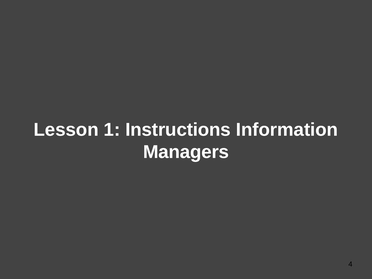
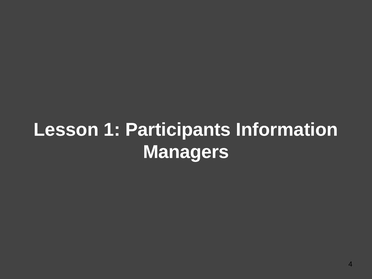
Instructions: Instructions -> Participants
